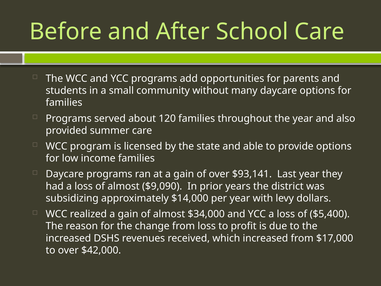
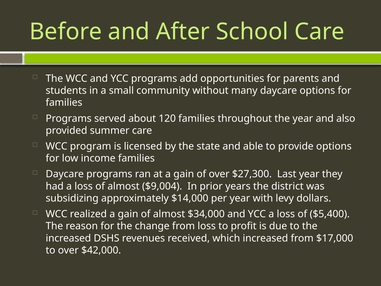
$93,141: $93,141 -> $27,300
$9,090: $9,090 -> $9,004
